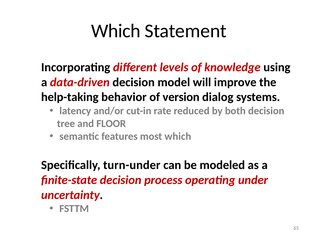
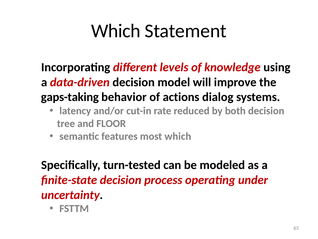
help-taking: help-taking -> gaps-taking
version: version -> actions
turn-under: turn-under -> turn-tested
